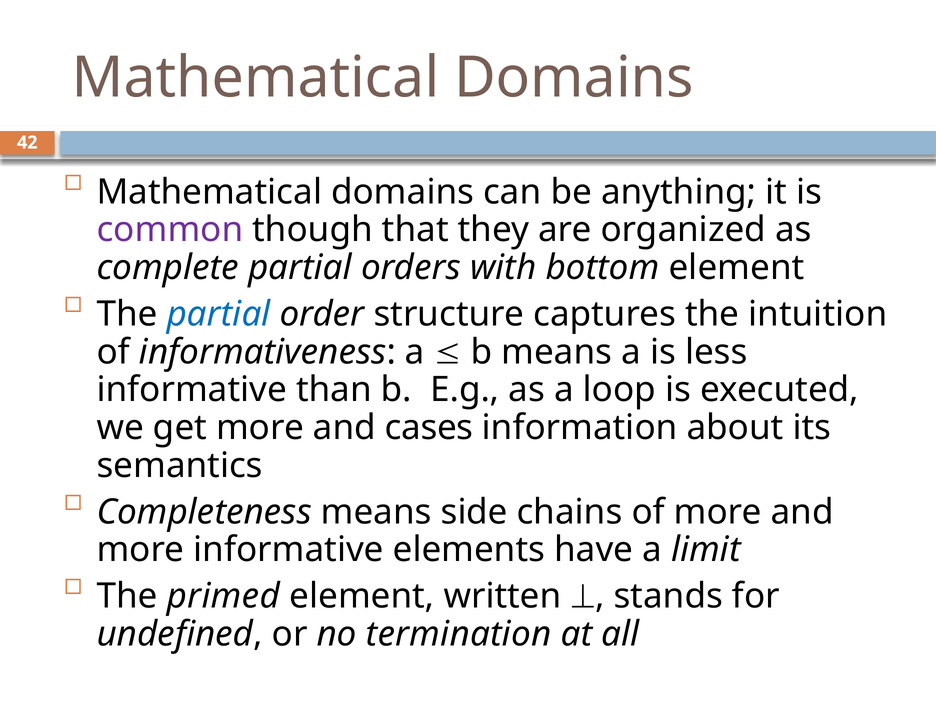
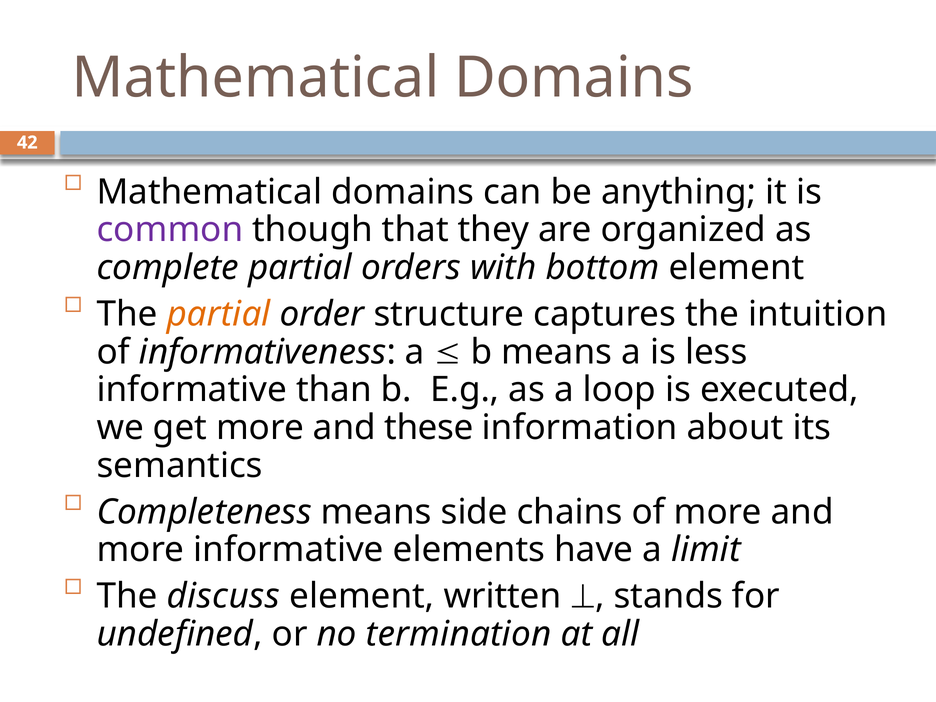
partial at (219, 314) colour: blue -> orange
cases: cases -> these
primed: primed -> discuss
